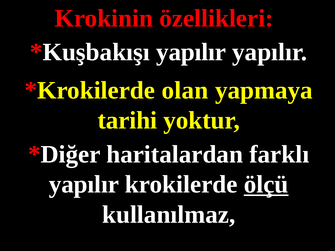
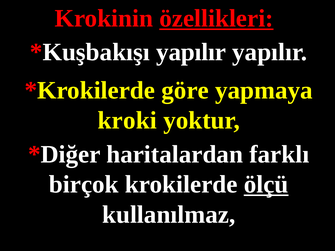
özellikleri underline: none -> present
olan: olan -> göre
tarihi: tarihi -> kroki
yapılır at (84, 185): yapılır -> birçok
